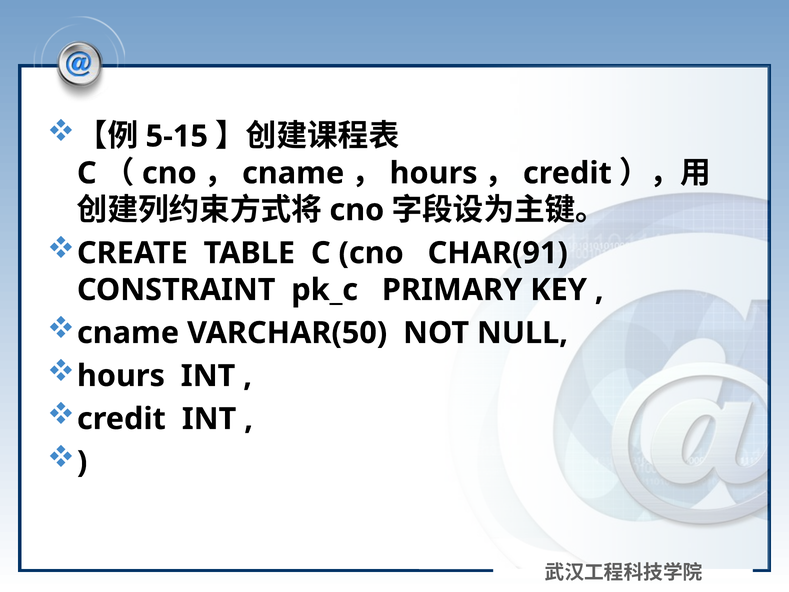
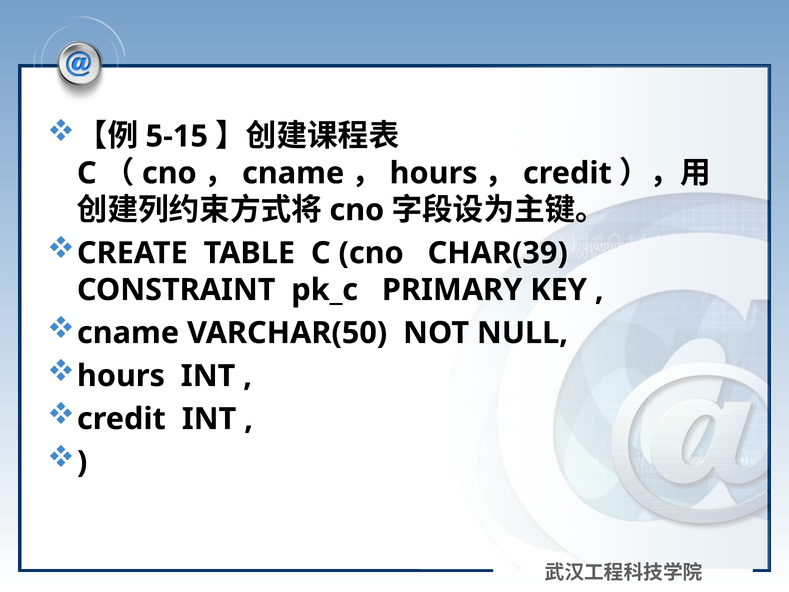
CHAR(91: CHAR(91 -> CHAR(39
